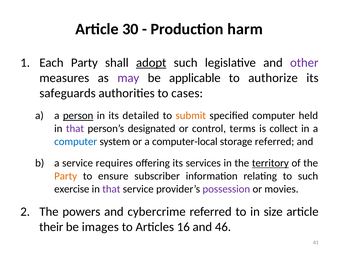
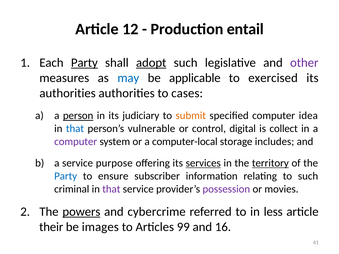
30: 30 -> 12
harm: harm -> entail
Party at (84, 63) underline: none -> present
may colour: purple -> blue
authorize: authorize -> exercised
safeguards at (68, 93): safeguards -> authorities
detailed: detailed -> judiciary
held: held -> idea
that at (75, 129) colour: purple -> blue
designated: designated -> vulnerable
terms: terms -> digital
computer at (76, 142) colour: blue -> purple
storage referred: referred -> includes
requires: requires -> purpose
services underline: none -> present
Party at (66, 176) colour: orange -> blue
exercise: exercise -> criminal
powers underline: none -> present
size: size -> less
16: 16 -> 99
46: 46 -> 16
